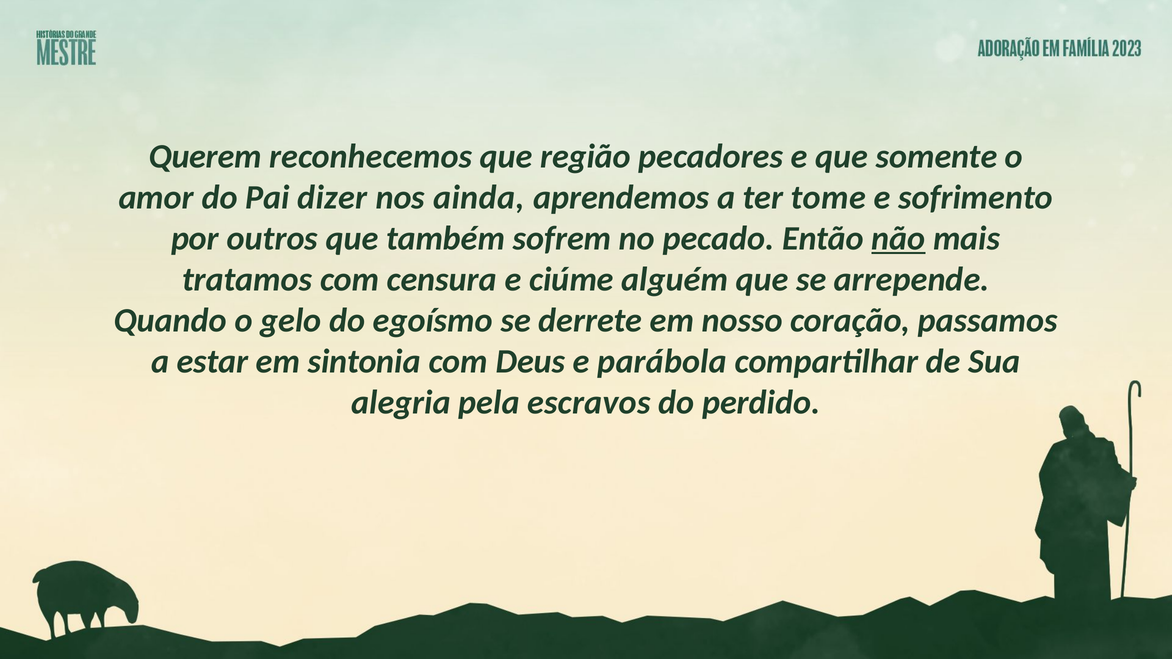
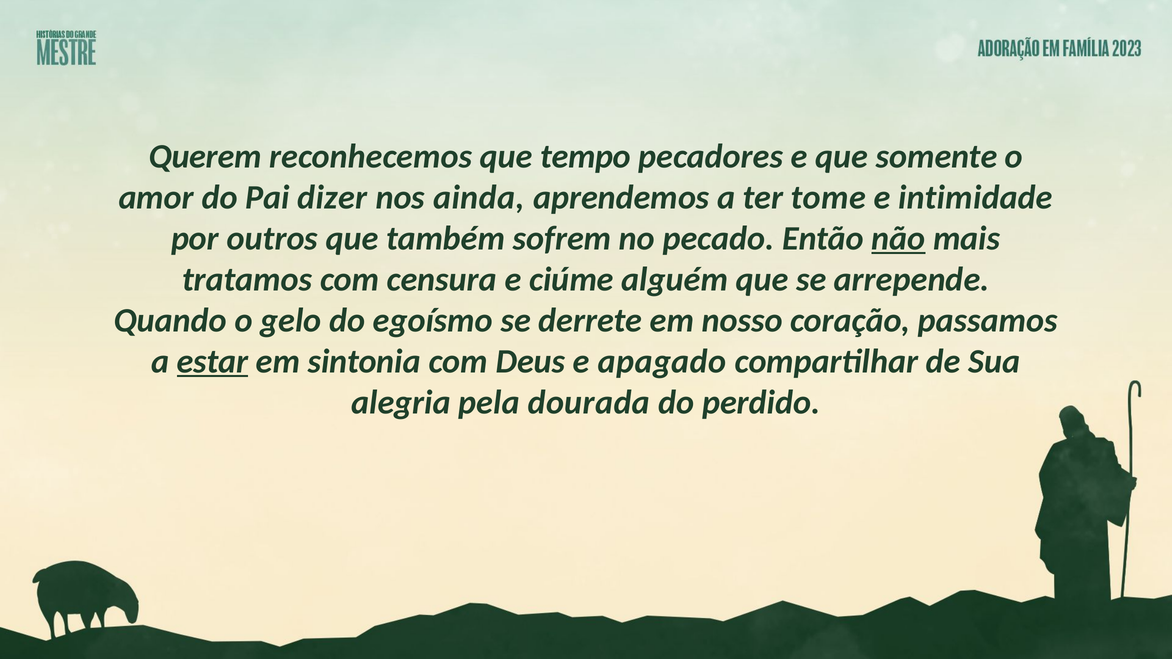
região: região -> tempo
sofrimento: sofrimento -> intimidade
estar underline: none -> present
parábola: parábola -> apagado
escravos: escravos -> dourada
